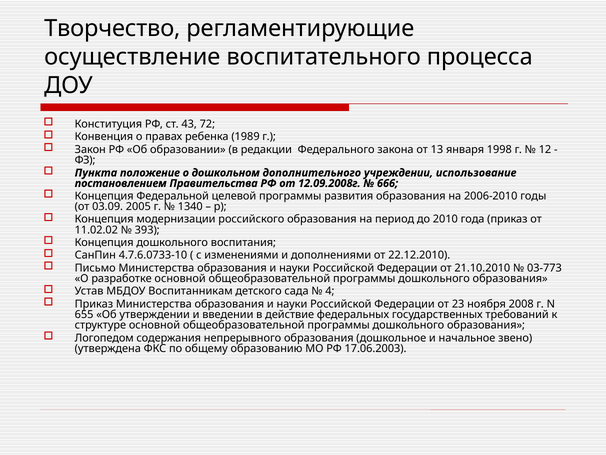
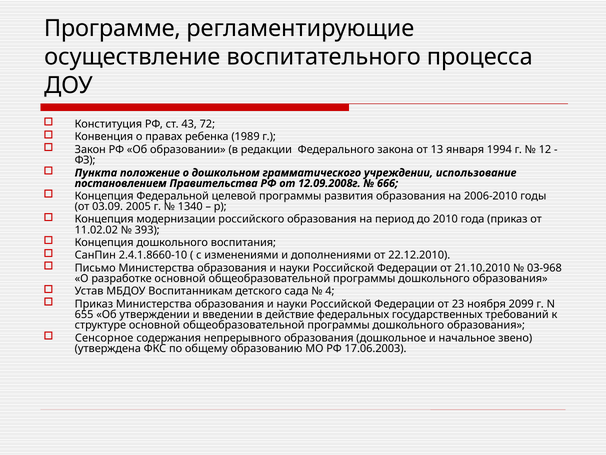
Творчество: Творчество -> Программе
1998: 1998 -> 1994
дополнительного: дополнительного -> грамматического
4.7.6.0733-10: 4.7.6.0733-10 -> 2.4.1.8660-10
03-773: 03-773 -> 03-968
2008: 2008 -> 2099
Логопедом: Логопедом -> Сенсорное
